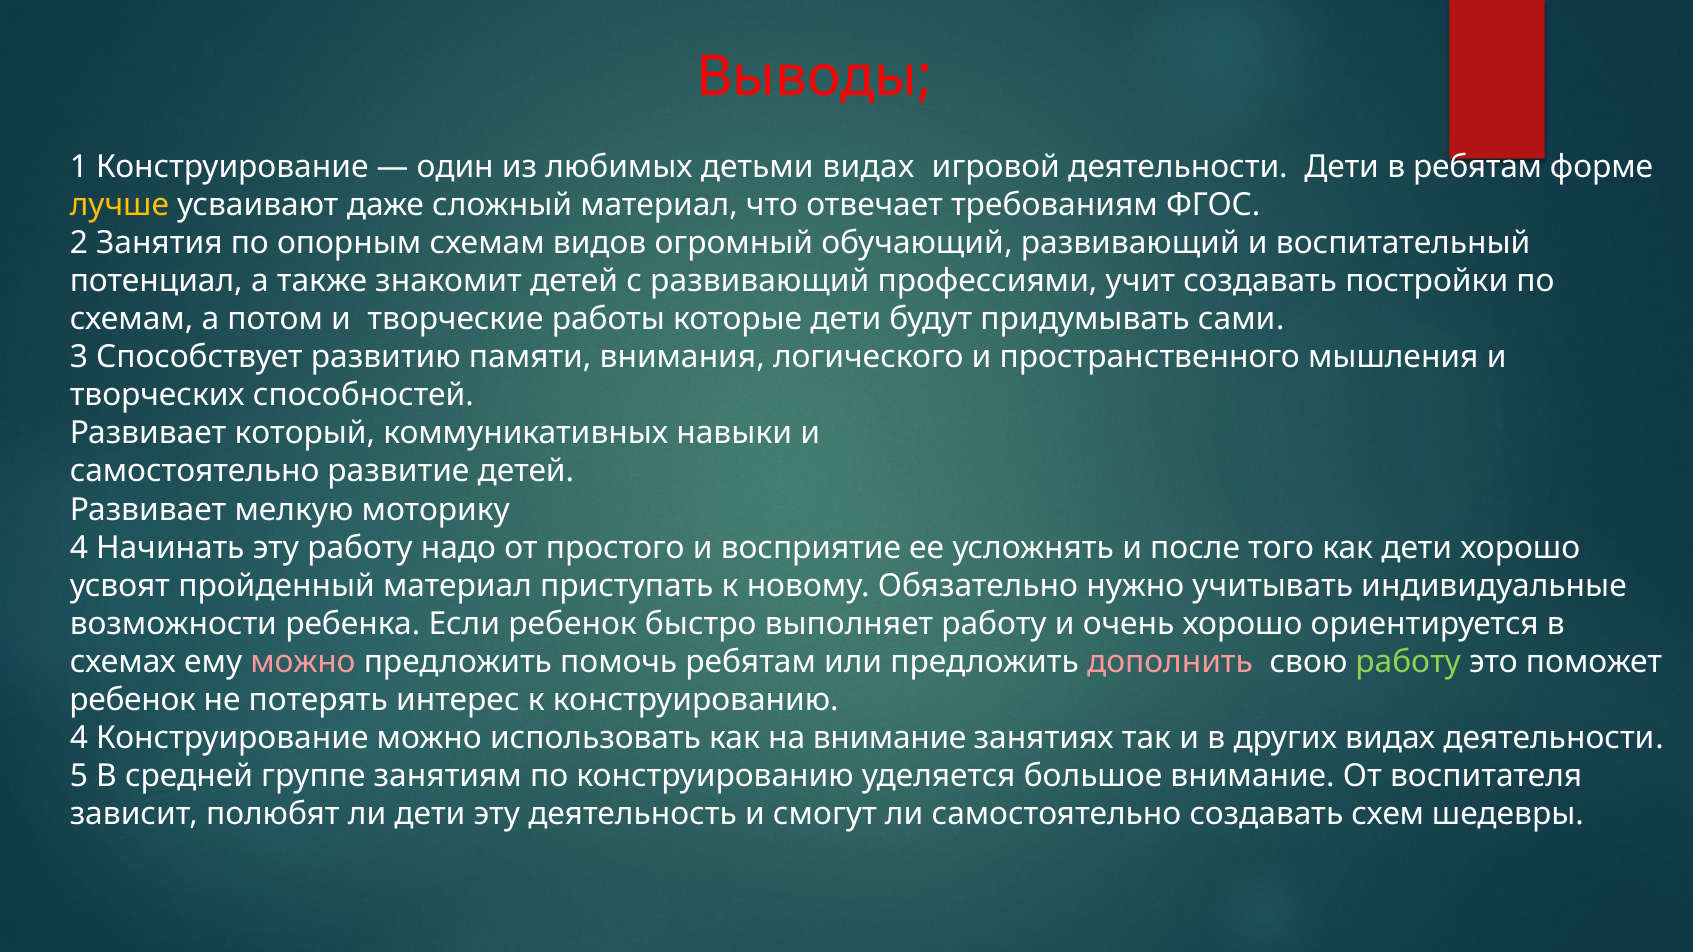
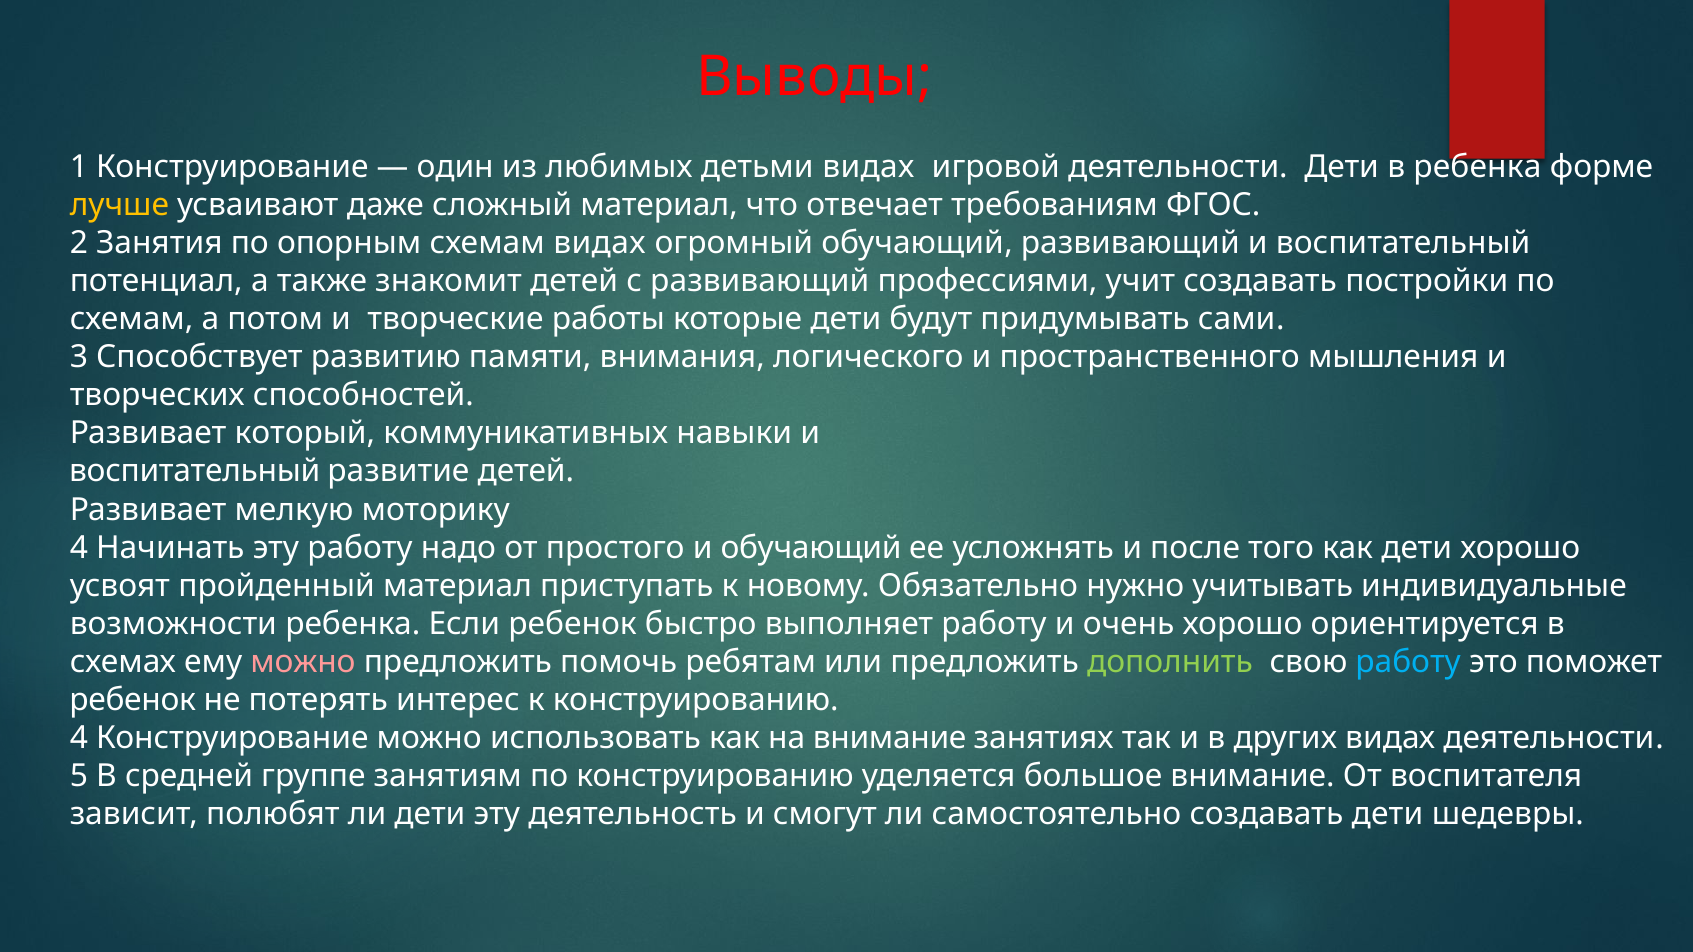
в ребятам: ребятам -> ребенка
схемам видов: видов -> видах
самостоятельно at (195, 472): самостоятельно -> воспитательный
и восприятие: восприятие -> обучающий
дополнить colour: pink -> light green
работу at (1408, 662) colour: light green -> light blue
создавать схем: схем -> дети
